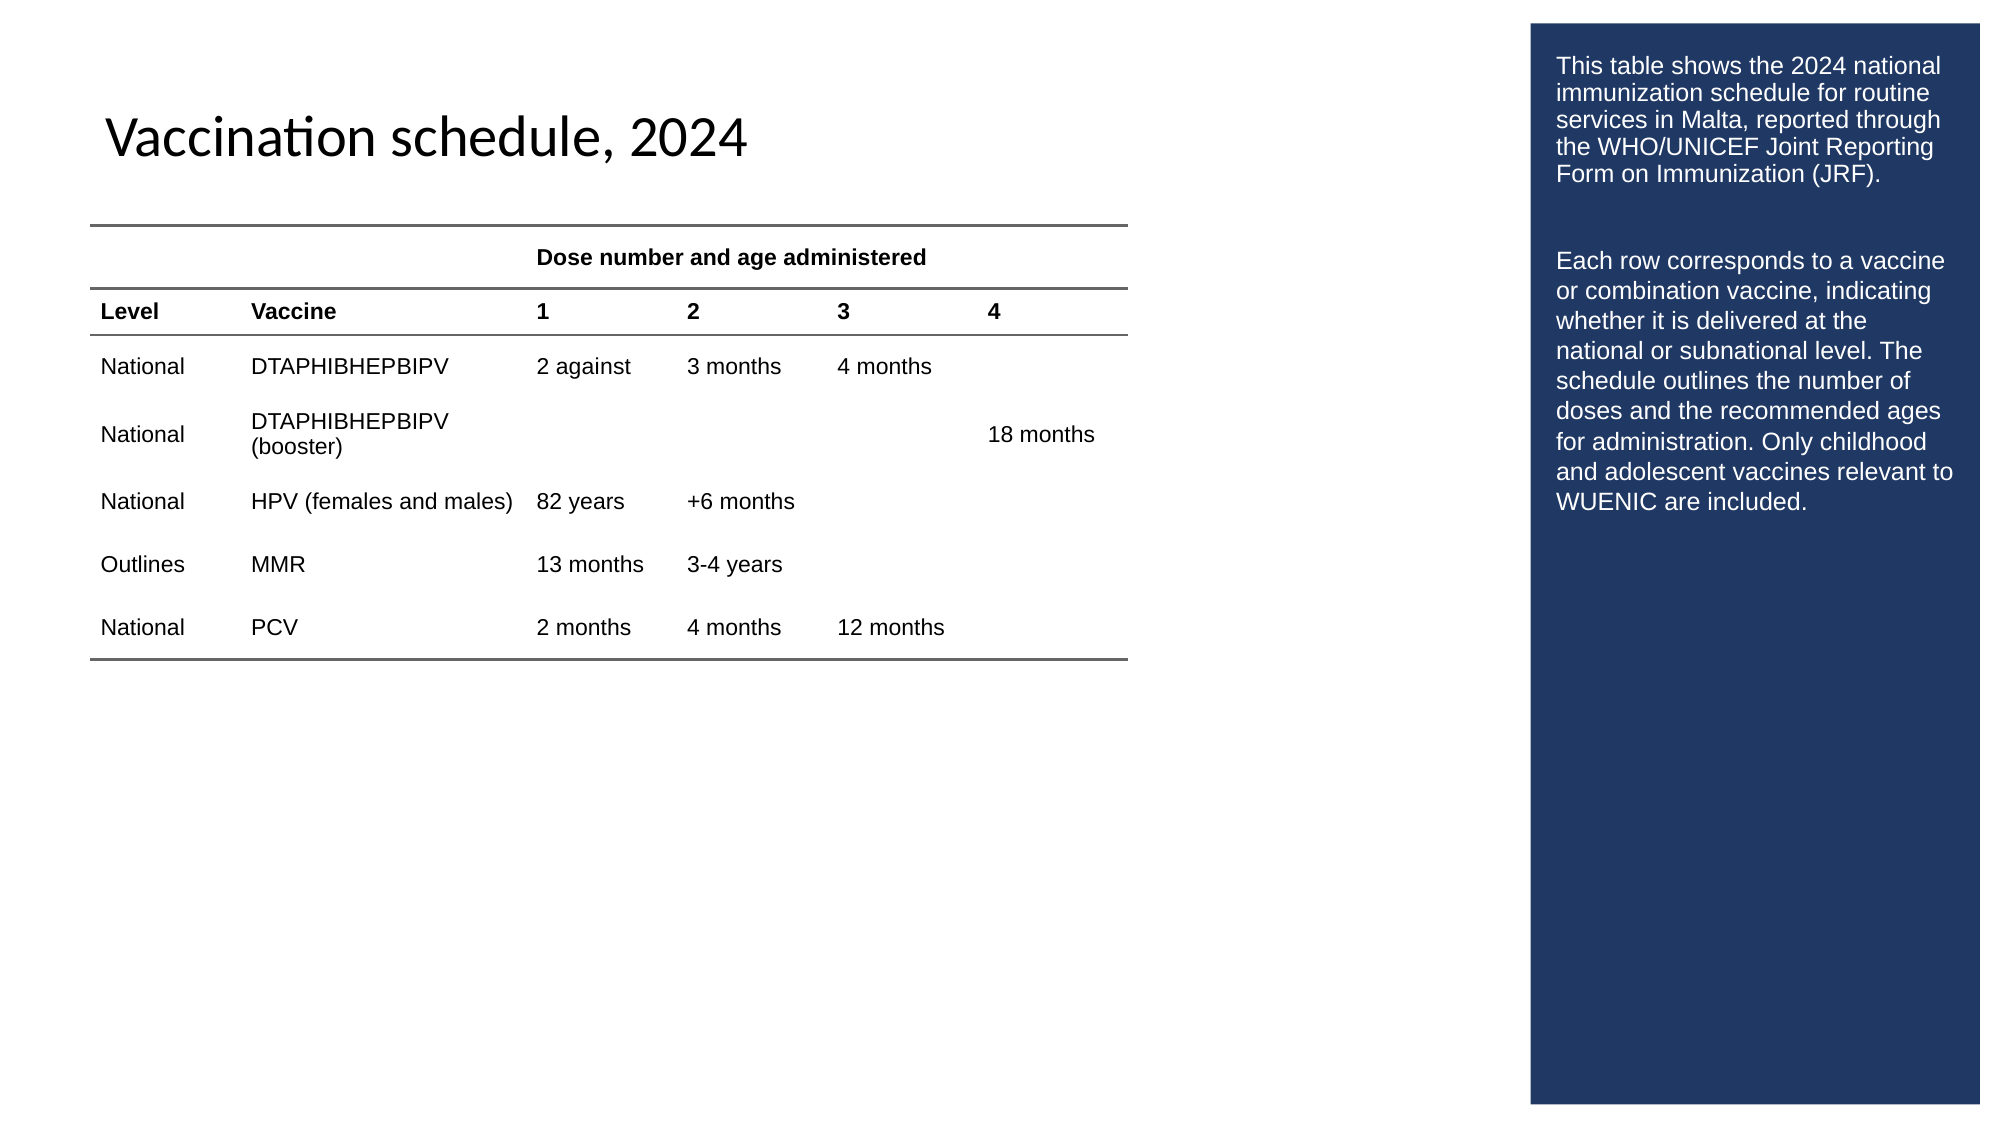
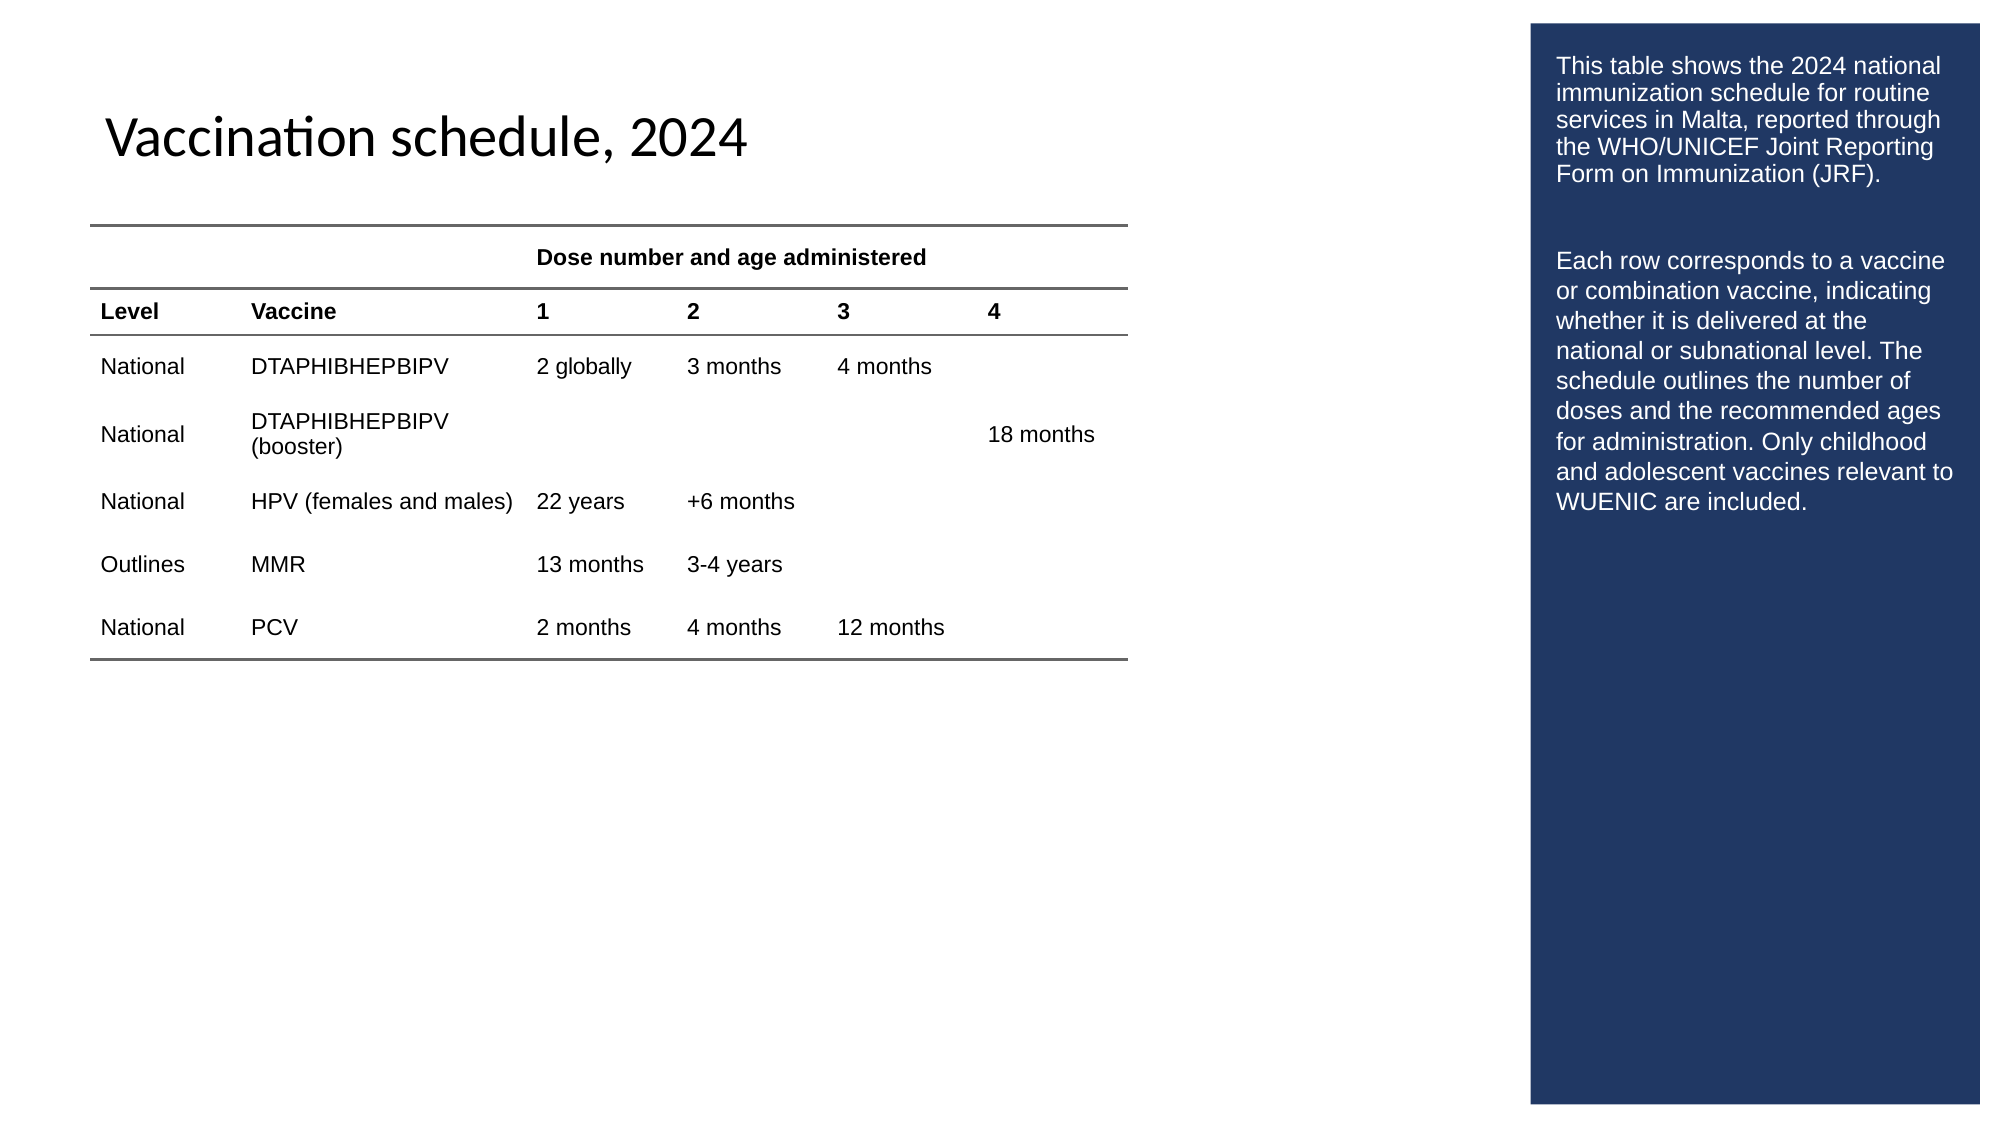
against: against -> globally
82: 82 -> 22
